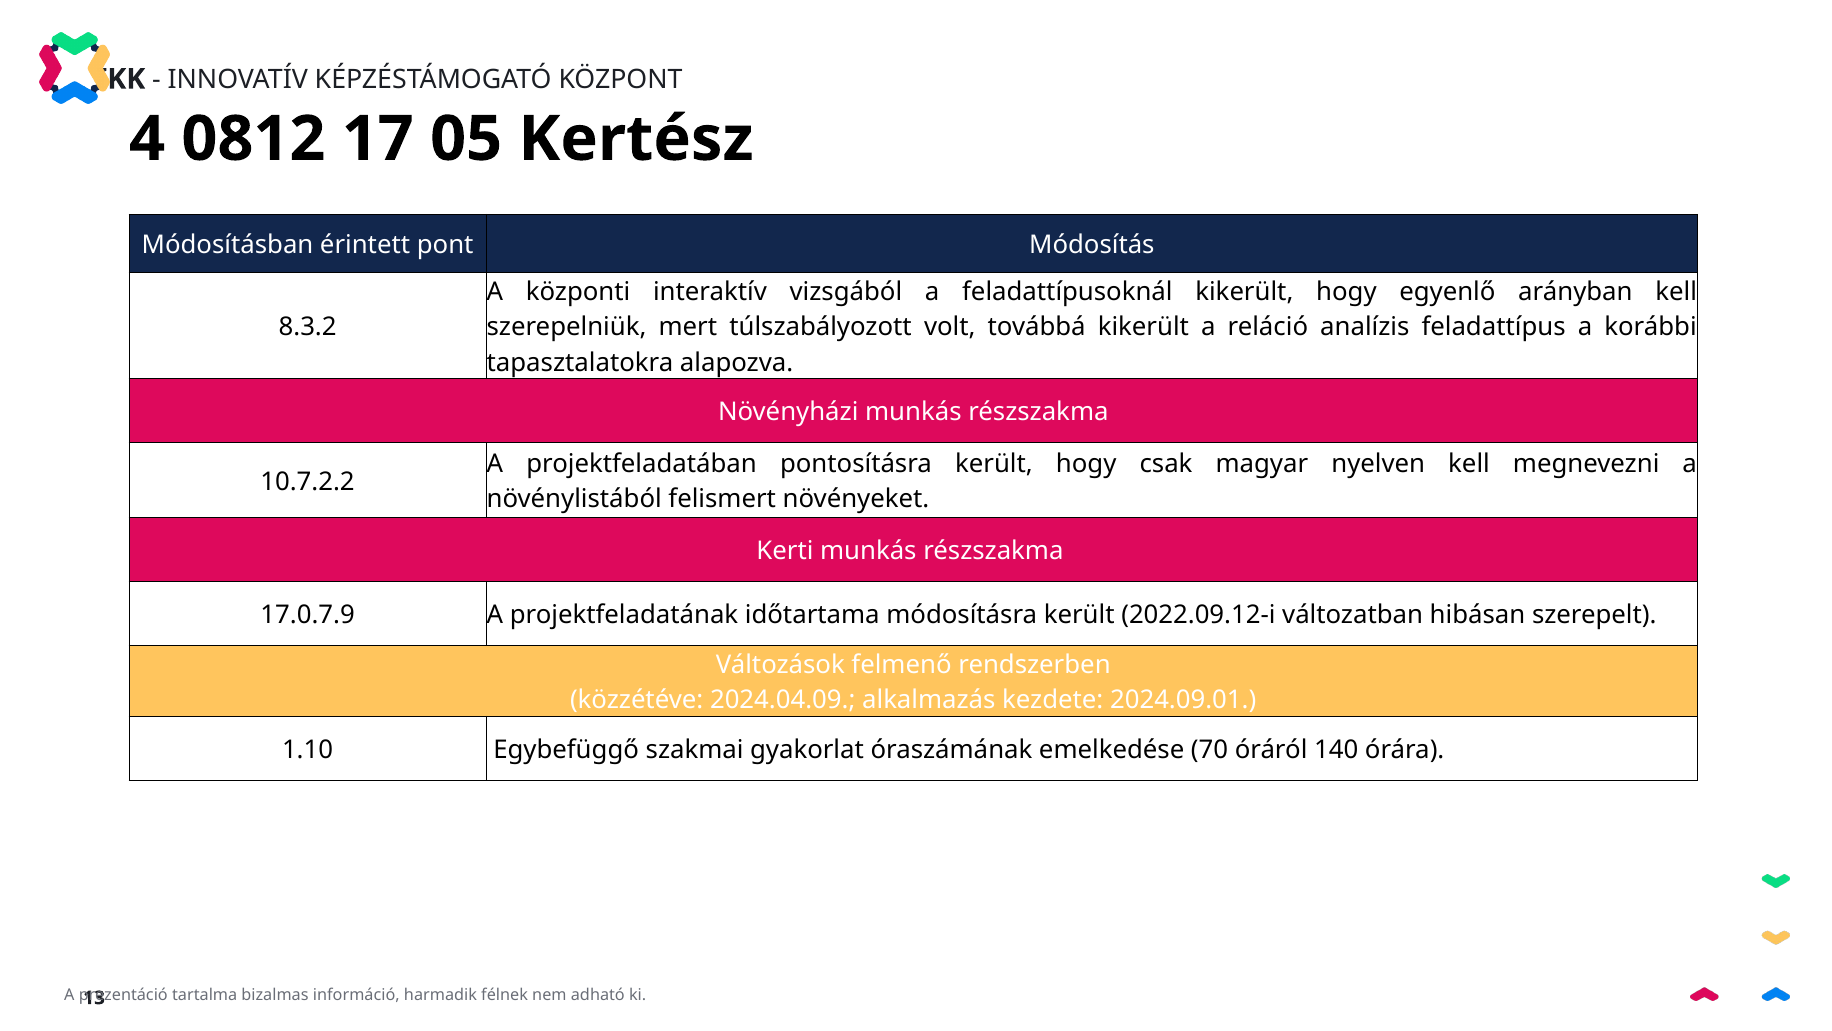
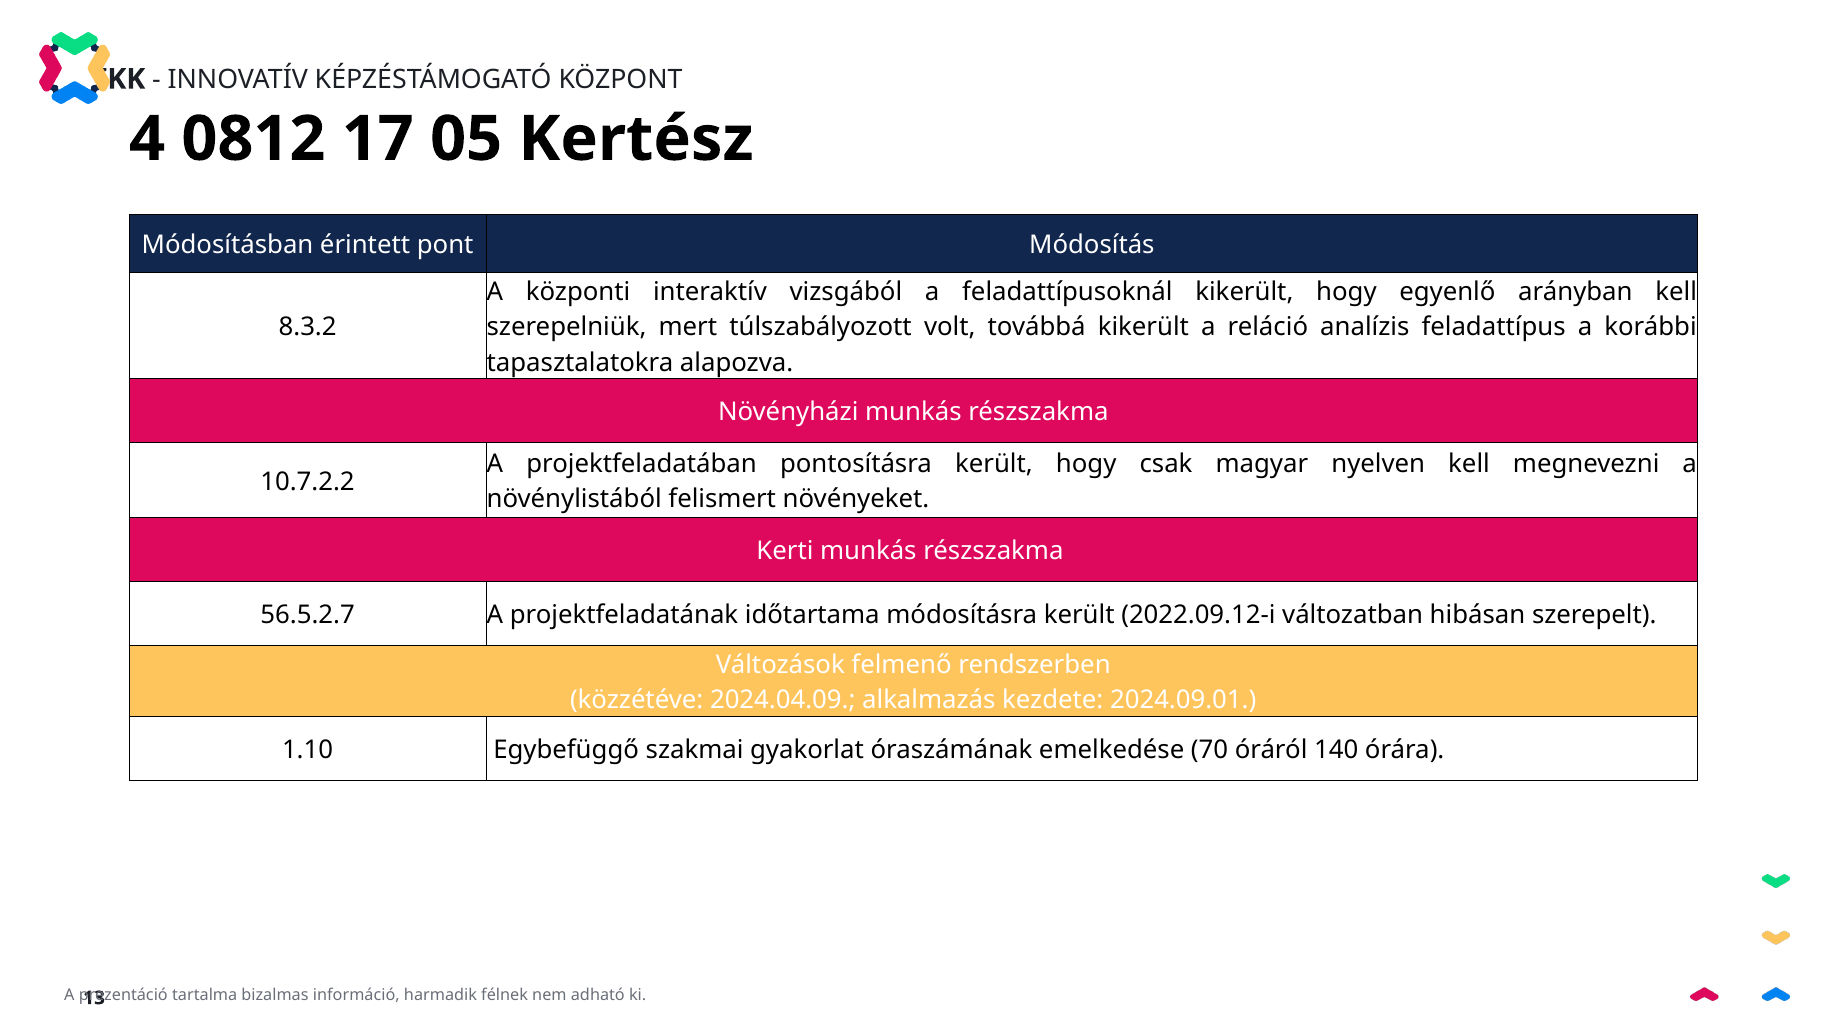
17.0.7.9: 17.0.7.9 -> 56.5.2.7
